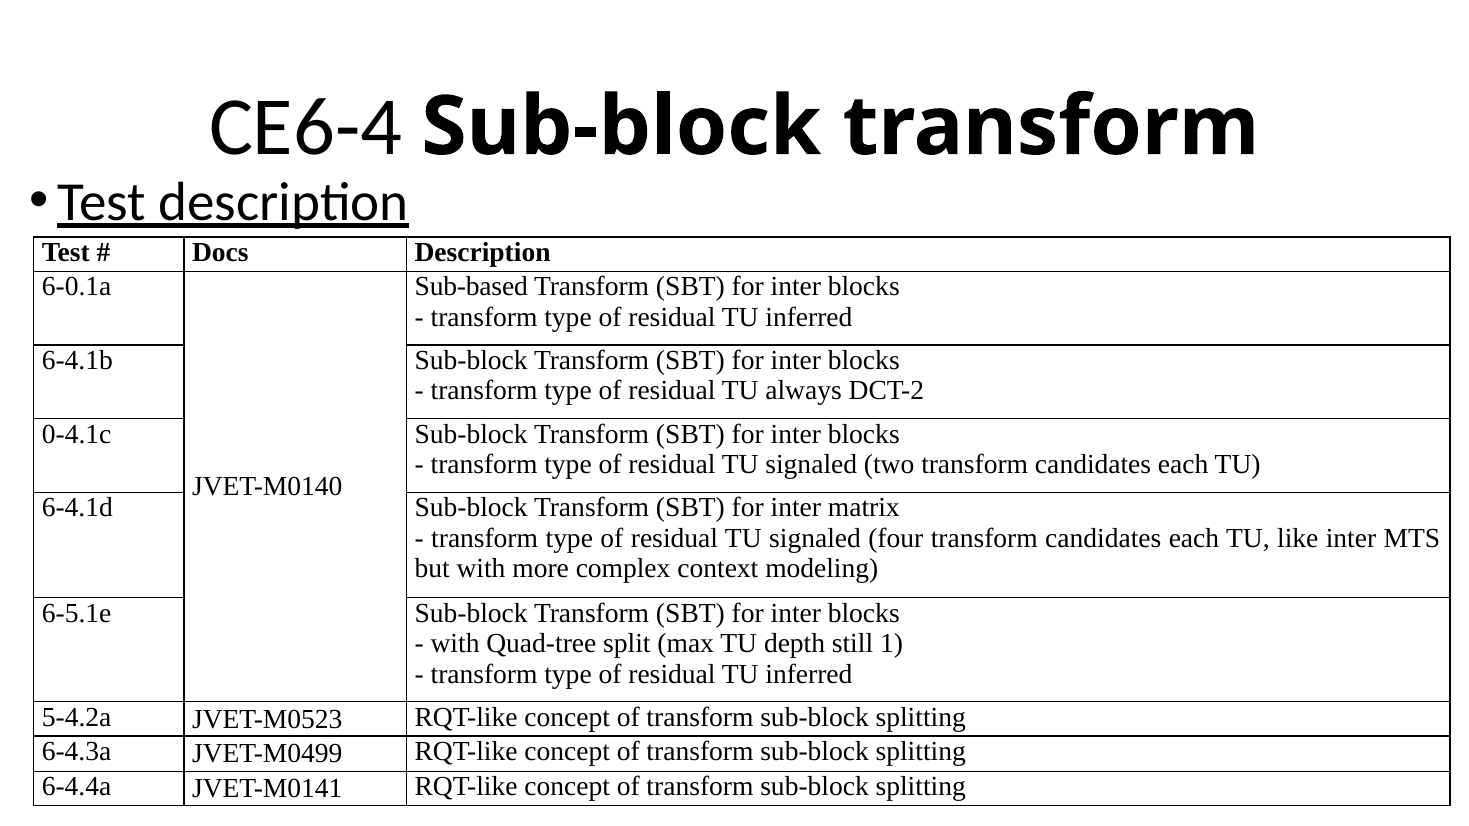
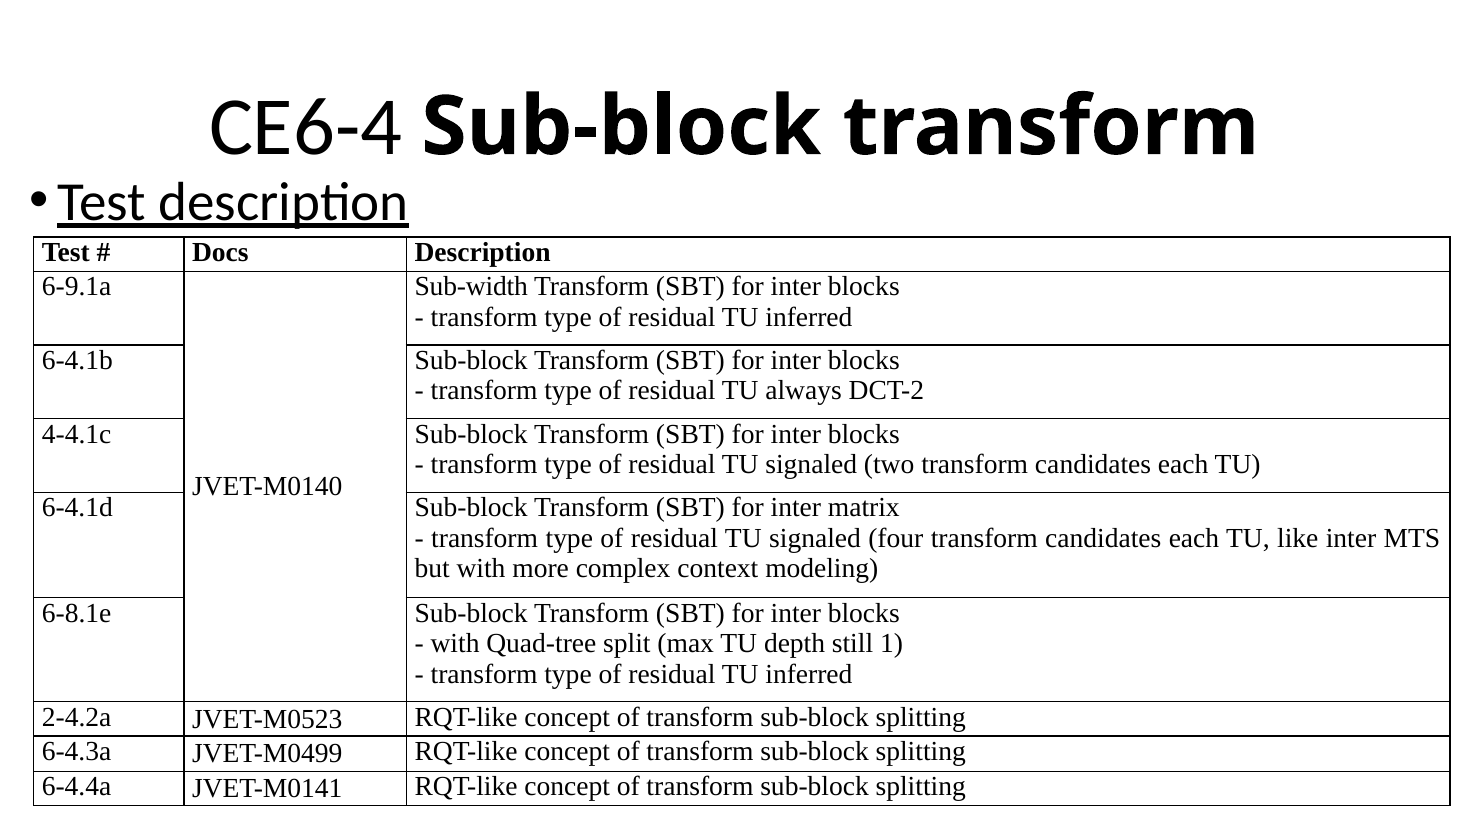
6-0.1a: 6-0.1a -> 6-9.1a
Sub-based: Sub-based -> Sub-width
0-4.1c: 0-4.1c -> 4-4.1c
6-5.1e: 6-5.1e -> 6-8.1e
5-4.2a: 5-4.2a -> 2-4.2a
